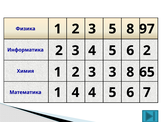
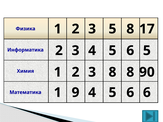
97: 97 -> 17
6 2: 2 -> 5
3 3: 3 -> 8
65: 65 -> 90
1 4: 4 -> 9
6 7: 7 -> 6
